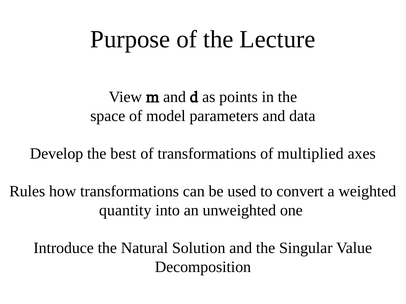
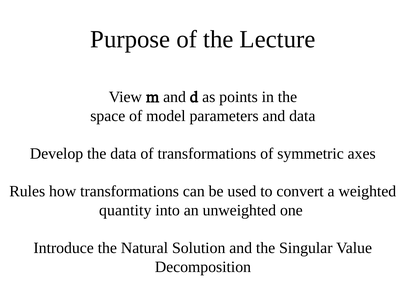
the best: best -> data
multiplied: multiplied -> symmetric
